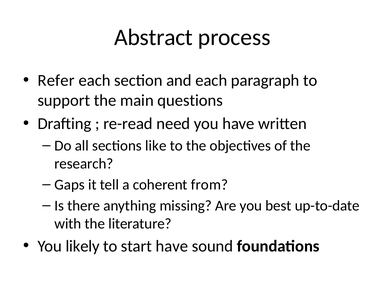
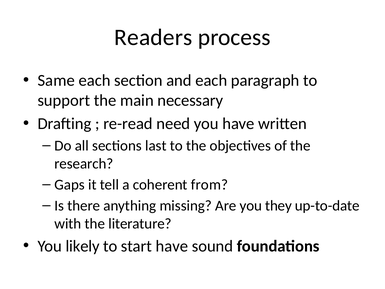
Abstract: Abstract -> Readers
Refer: Refer -> Same
questions: questions -> necessary
like: like -> last
best: best -> they
